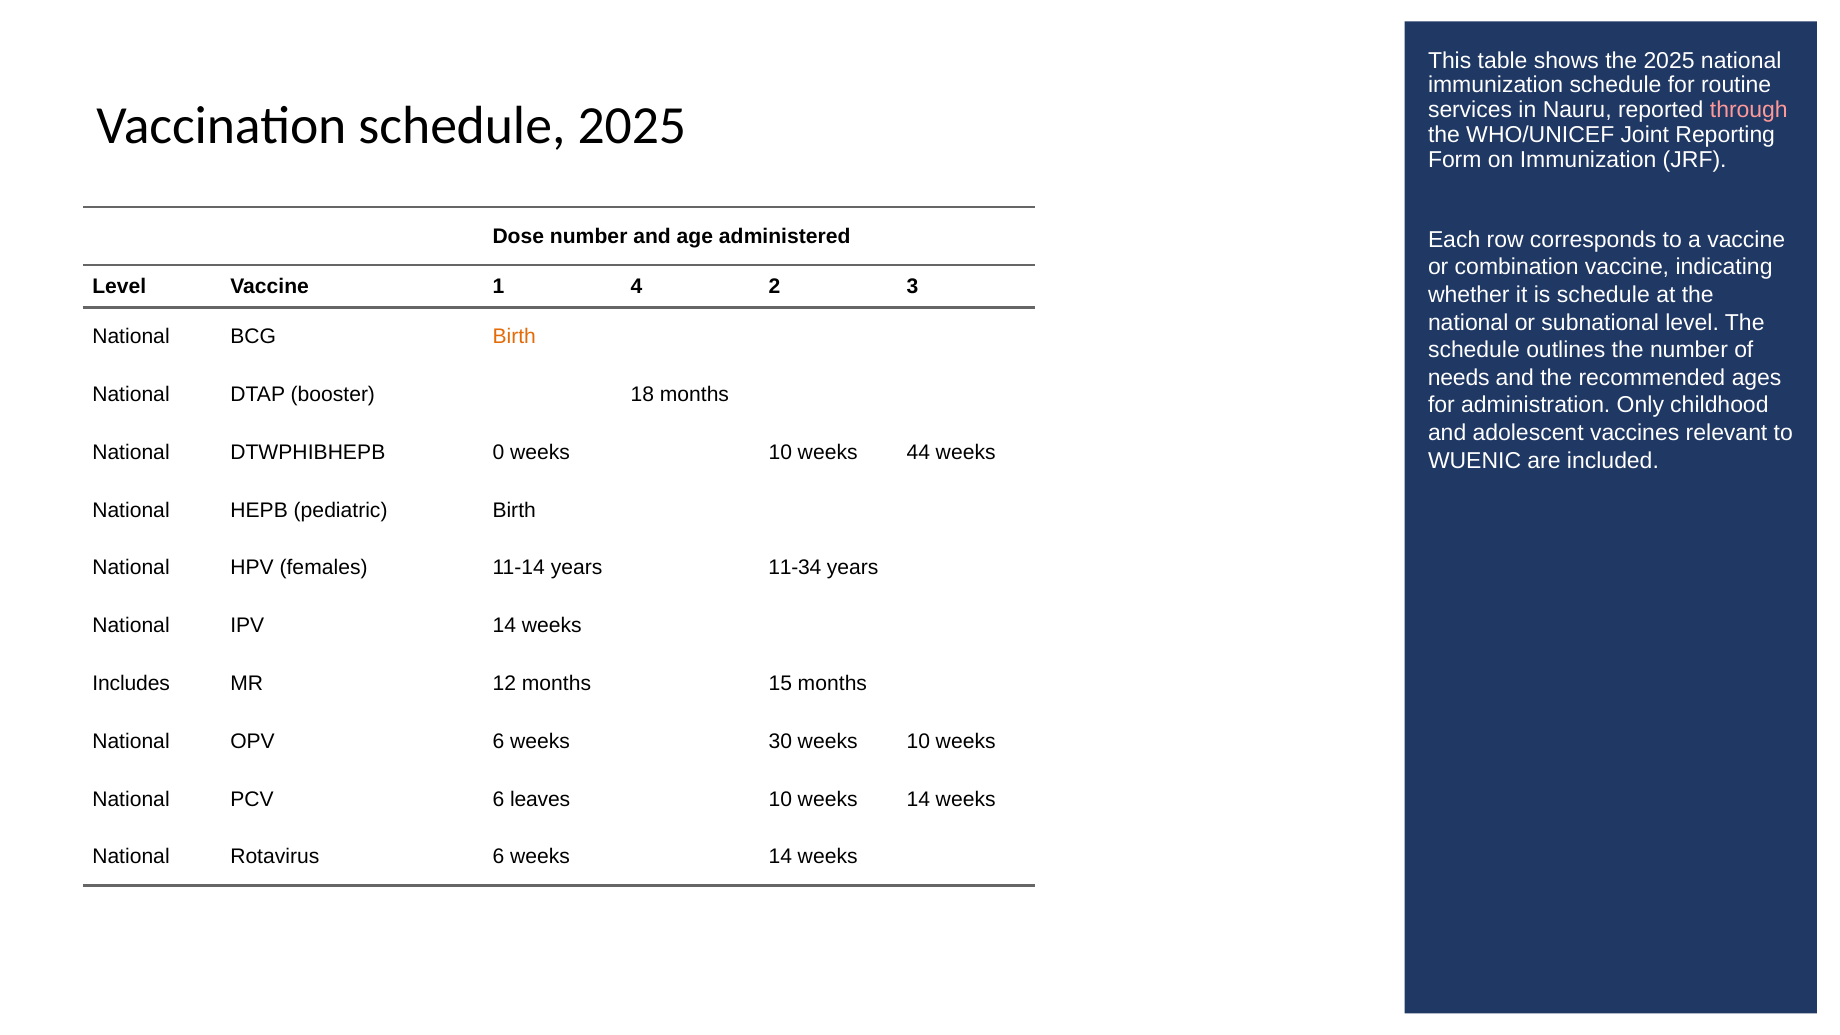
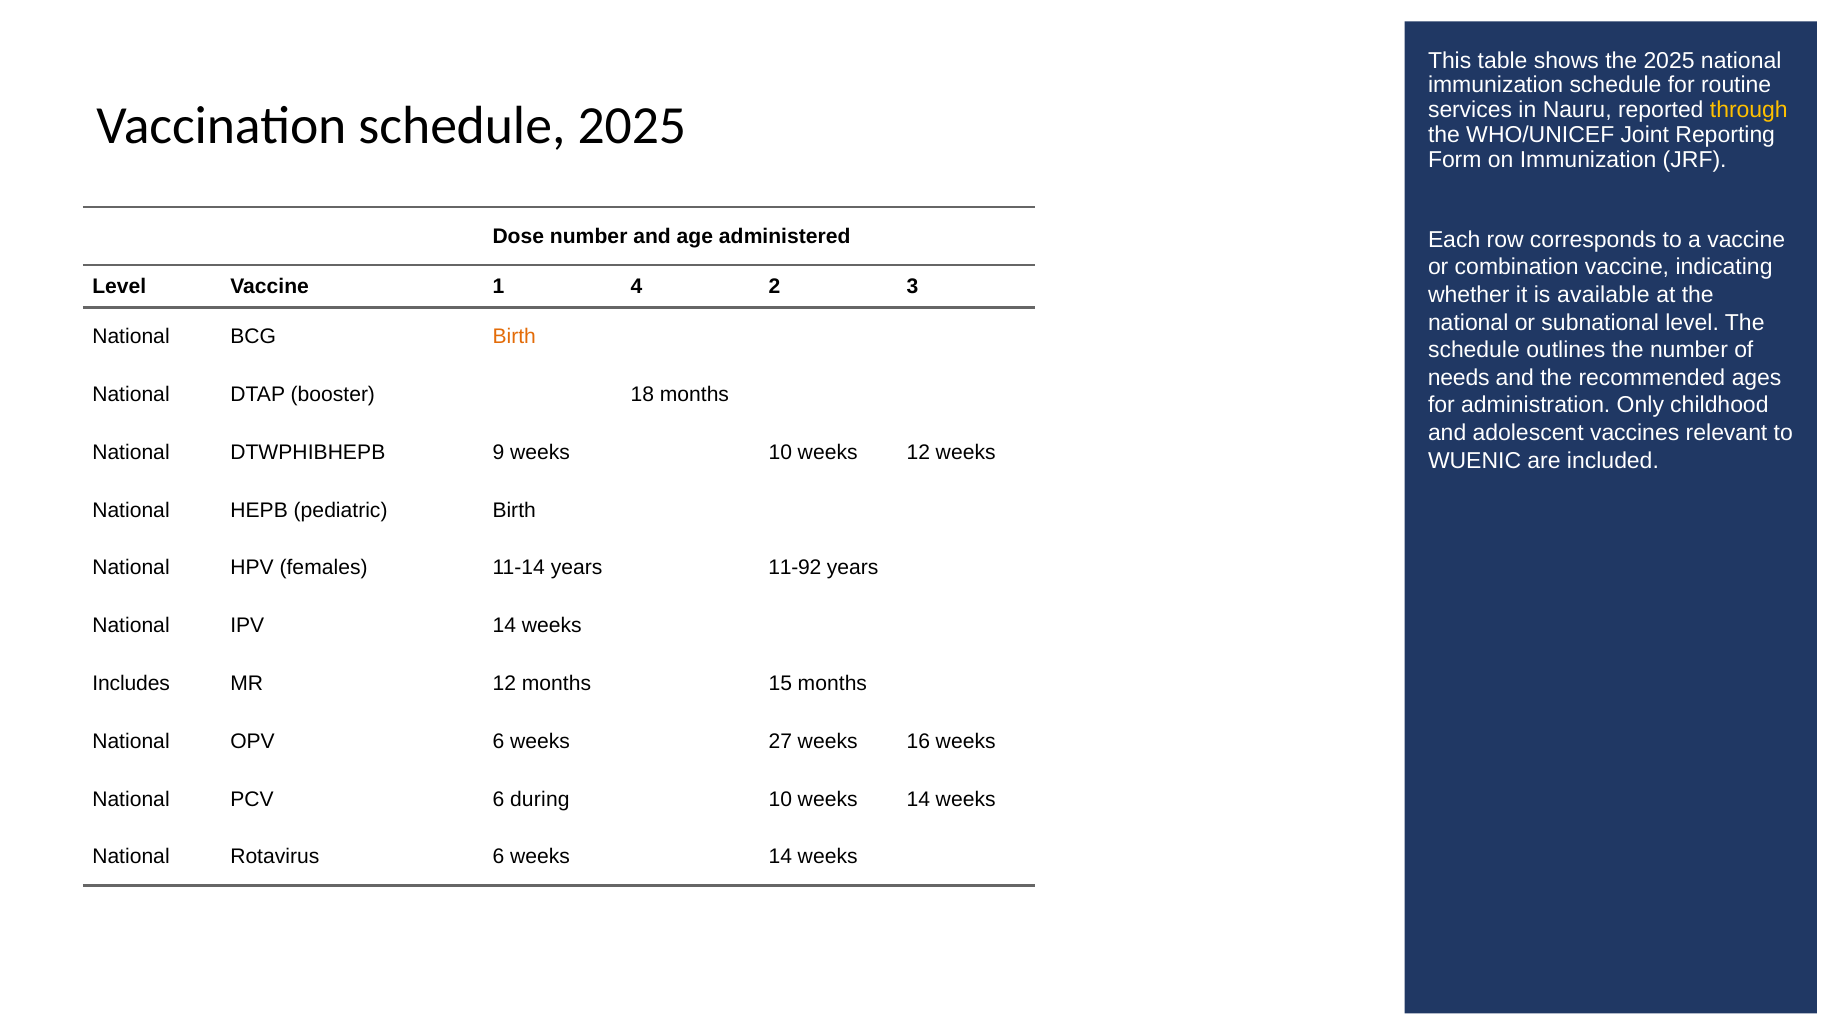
through colour: pink -> yellow
is schedule: schedule -> available
0: 0 -> 9
weeks 44: 44 -> 12
11-34: 11-34 -> 11-92
30: 30 -> 27
10 at (918, 741): 10 -> 16
leaves: leaves -> during
